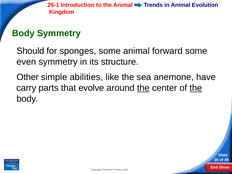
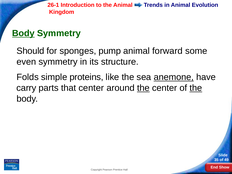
Body at (23, 33) underline: none -> present
sponges some: some -> pump
Other: Other -> Folds
abilities: abilities -> proteins
anemone underline: none -> present
that evolve: evolve -> center
